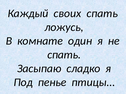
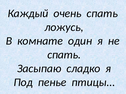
своих: своих -> очень
